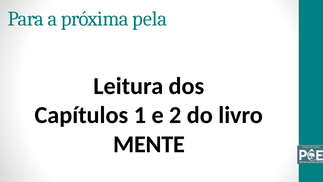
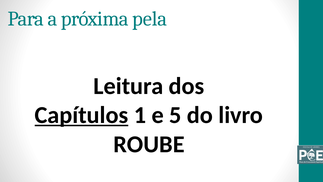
Capítulos underline: none -> present
2: 2 -> 5
MENTE: MENTE -> ROUBE
